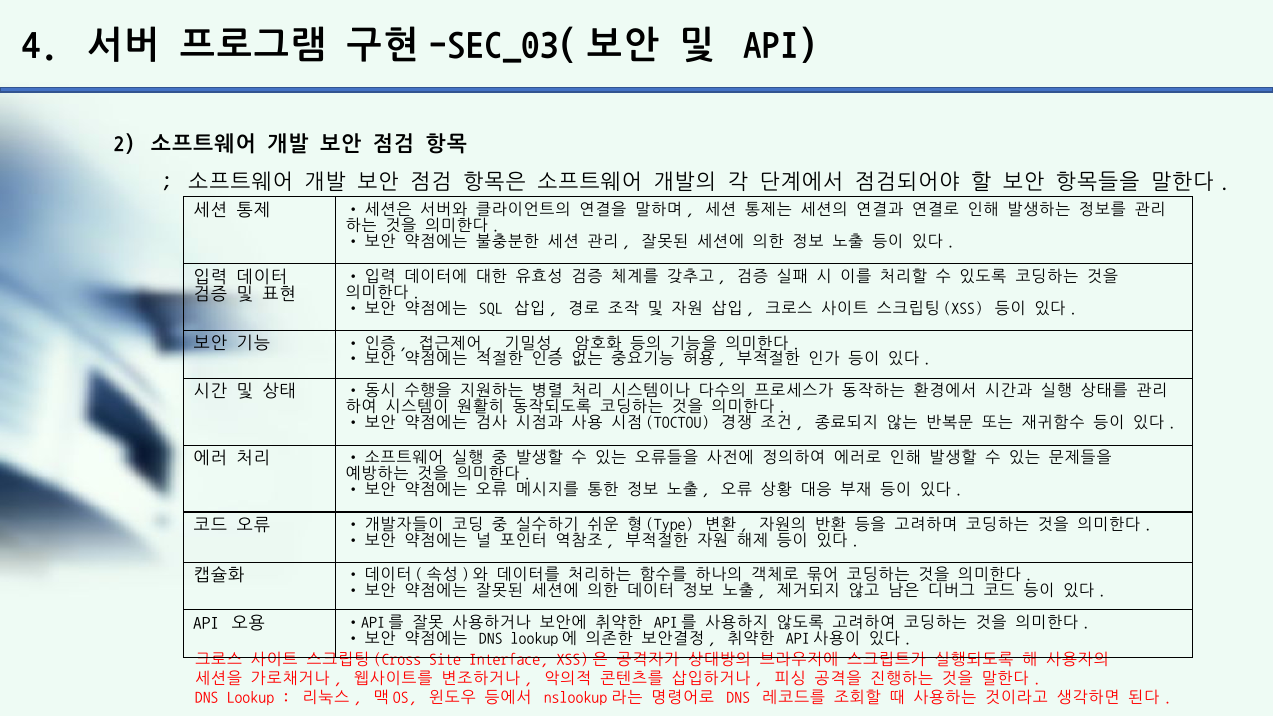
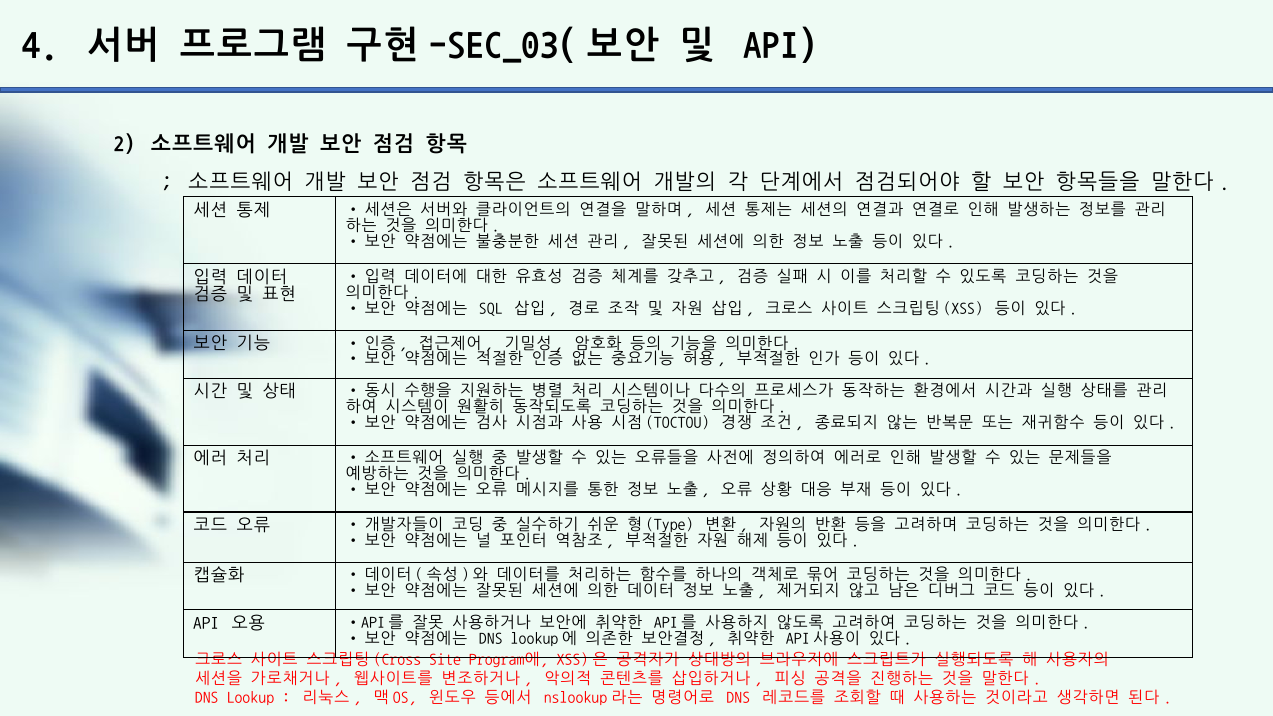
Interface: Interface -> Program에
